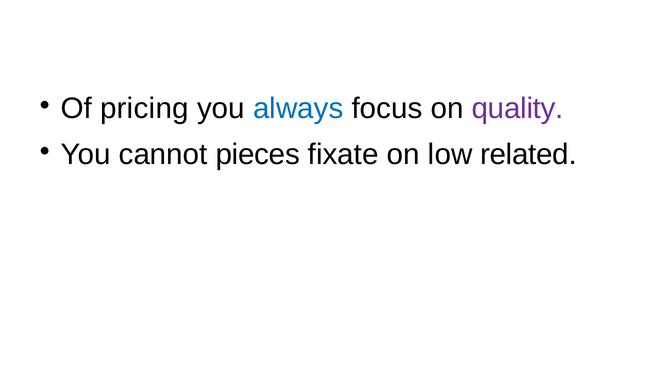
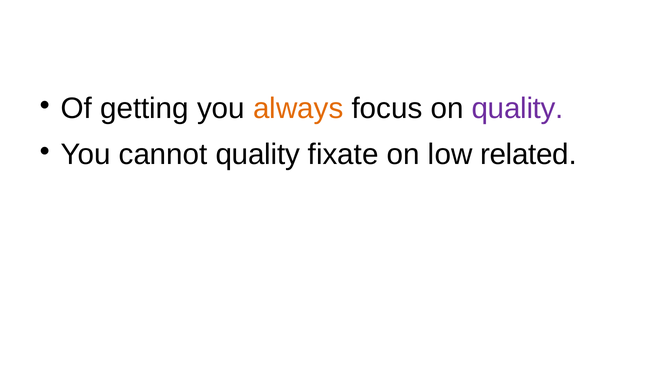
pricing: pricing -> getting
always colour: blue -> orange
cannot pieces: pieces -> quality
